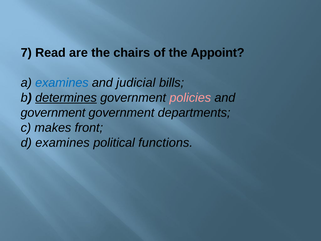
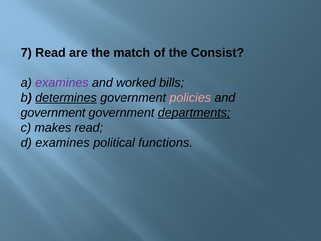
chairs: chairs -> match
Appoint: Appoint -> Consist
examines at (62, 83) colour: blue -> purple
judicial: judicial -> worked
departments underline: none -> present
makes front: front -> read
